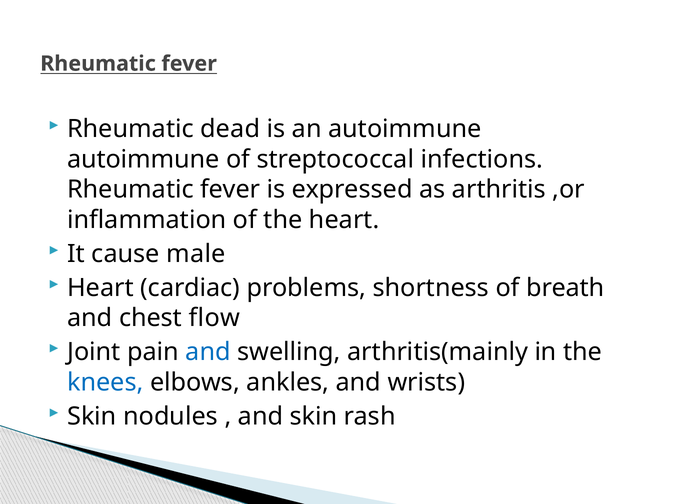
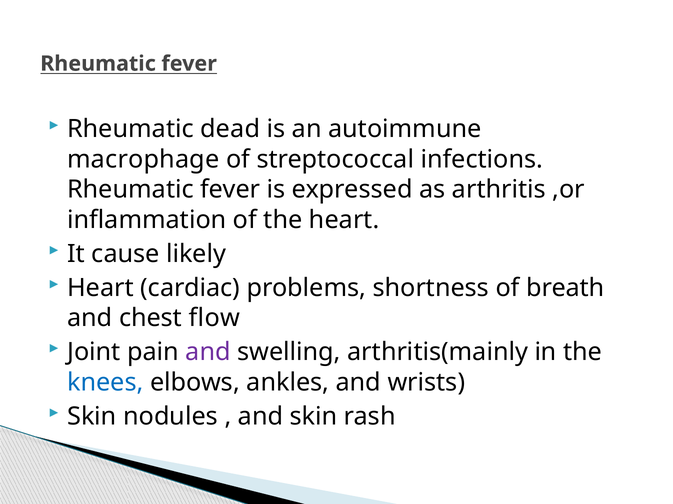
autoimmune at (143, 160): autoimmune -> macrophage
male: male -> likely
and at (208, 353) colour: blue -> purple
